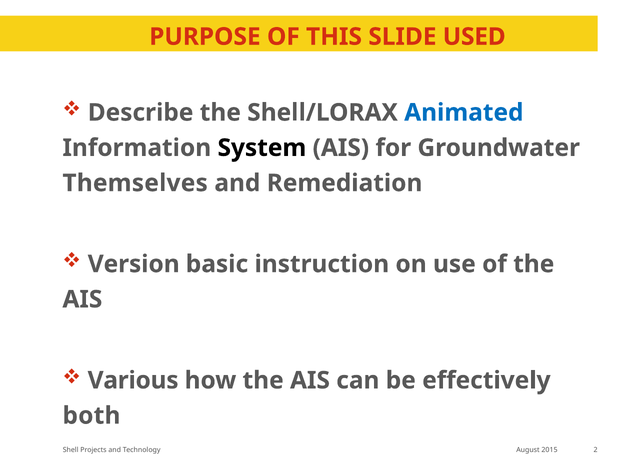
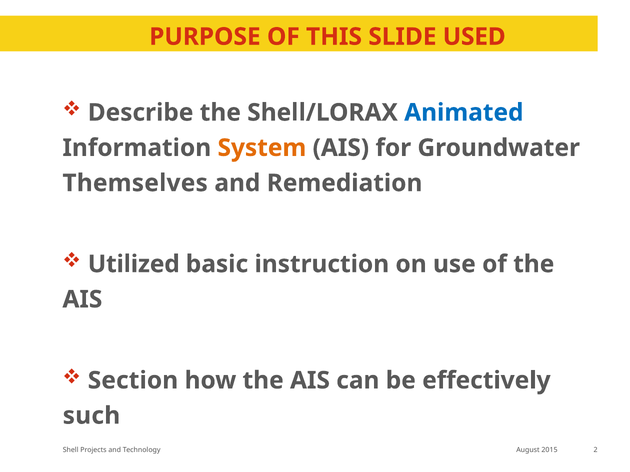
System colour: black -> orange
Version: Version -> Utilized
Various: Various -> Section
both: both -> such
